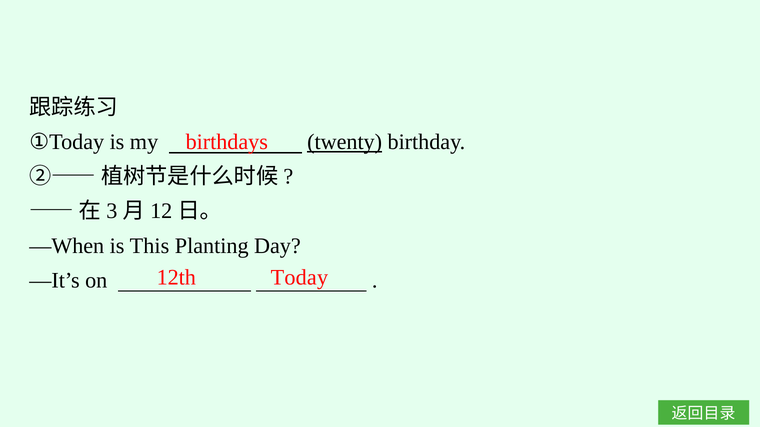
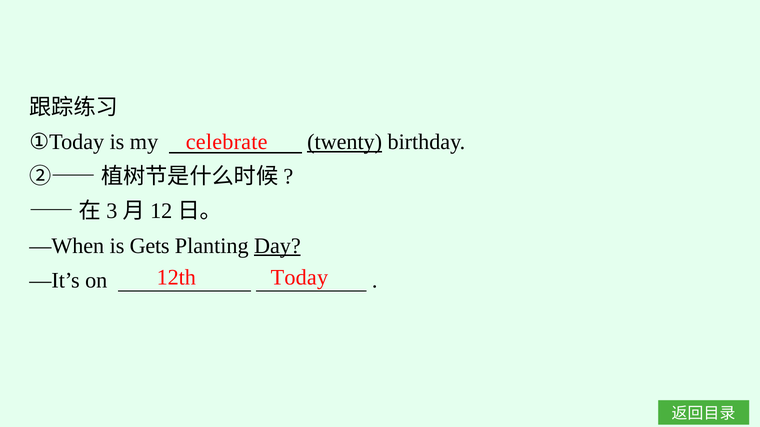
birthdays: birthdays -> celebrate
This: This -> Gets
Day underline: none -> present
